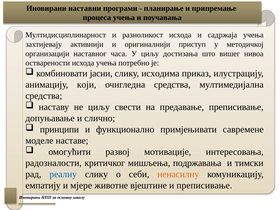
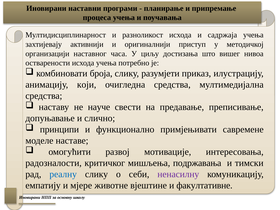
јасни: јасни -> броја
исходима: исходима -> разумјети
не циљу: циљу -> науче
ненасилну colour: orange -> purple
и преписивање: преписивање -> факултативне
